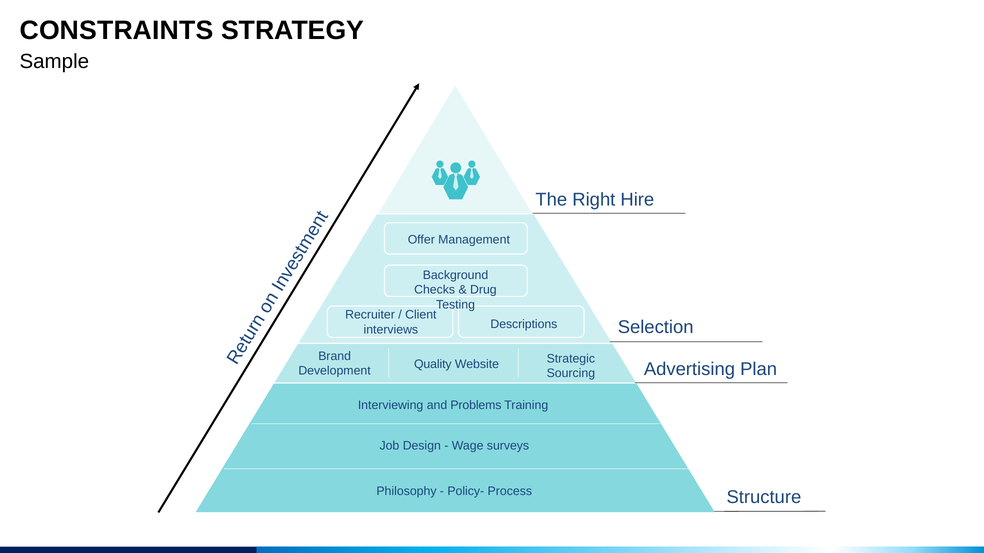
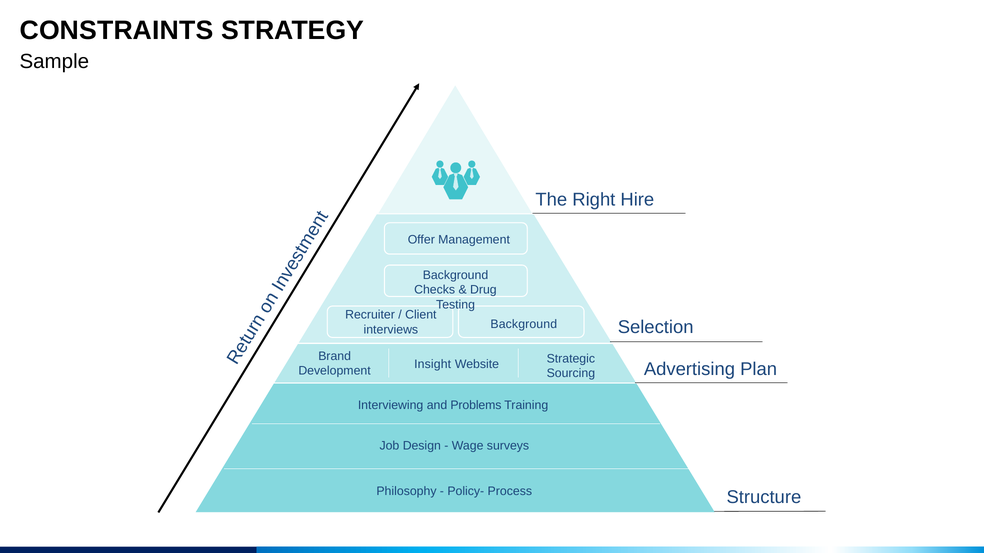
interviews Descriptions: Descriptions -> Background
Quality: Quality -> Insight
